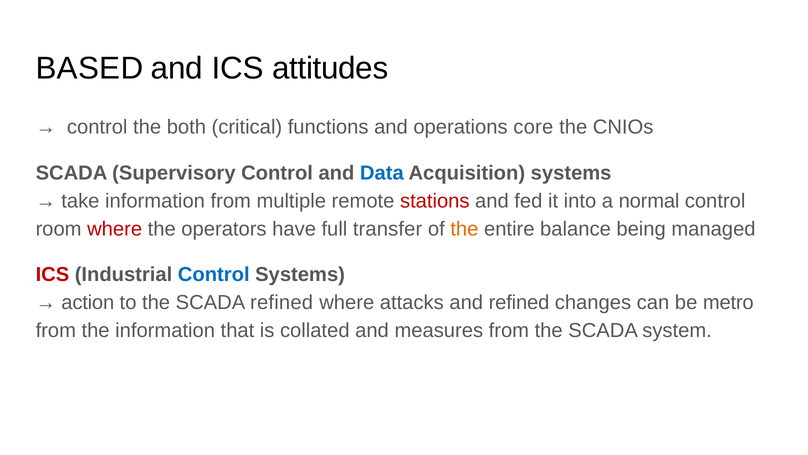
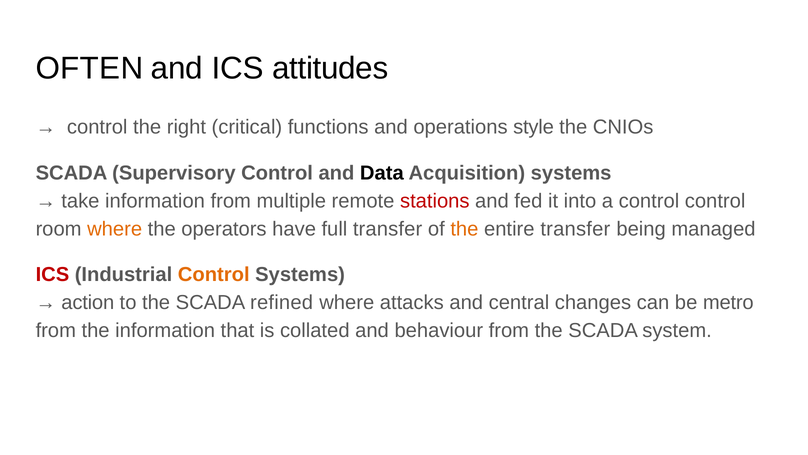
BASED: BASED -> OFTEN
both: both -> right
core: core -> style
Data colour: blue -> black
a normal: normal -> control
where at (115, 229) colour: red -> orange
entire balance: balance -> transfer
Control at (214, 274) colour: blue -> orange
and refined: refined -> central
measures: measures -> behaviour
